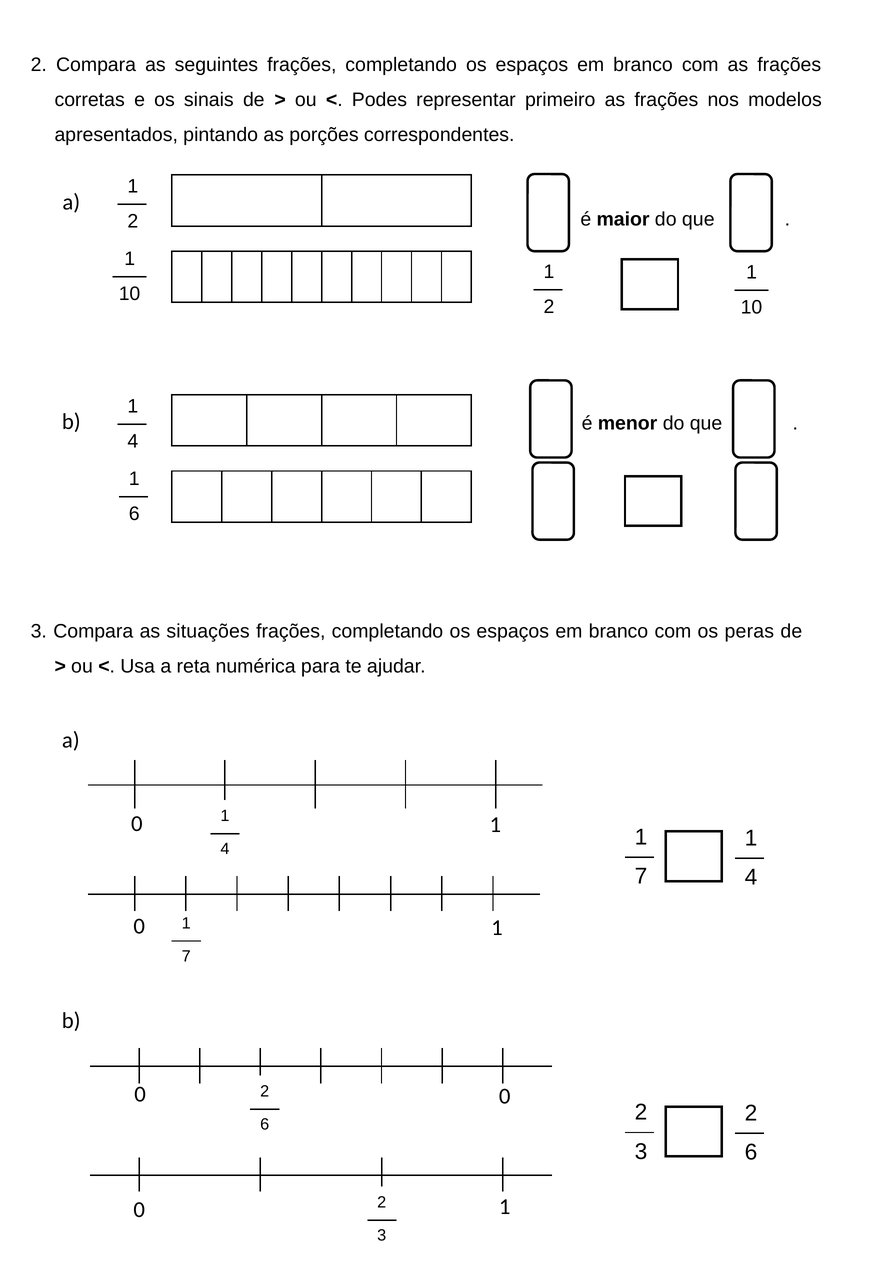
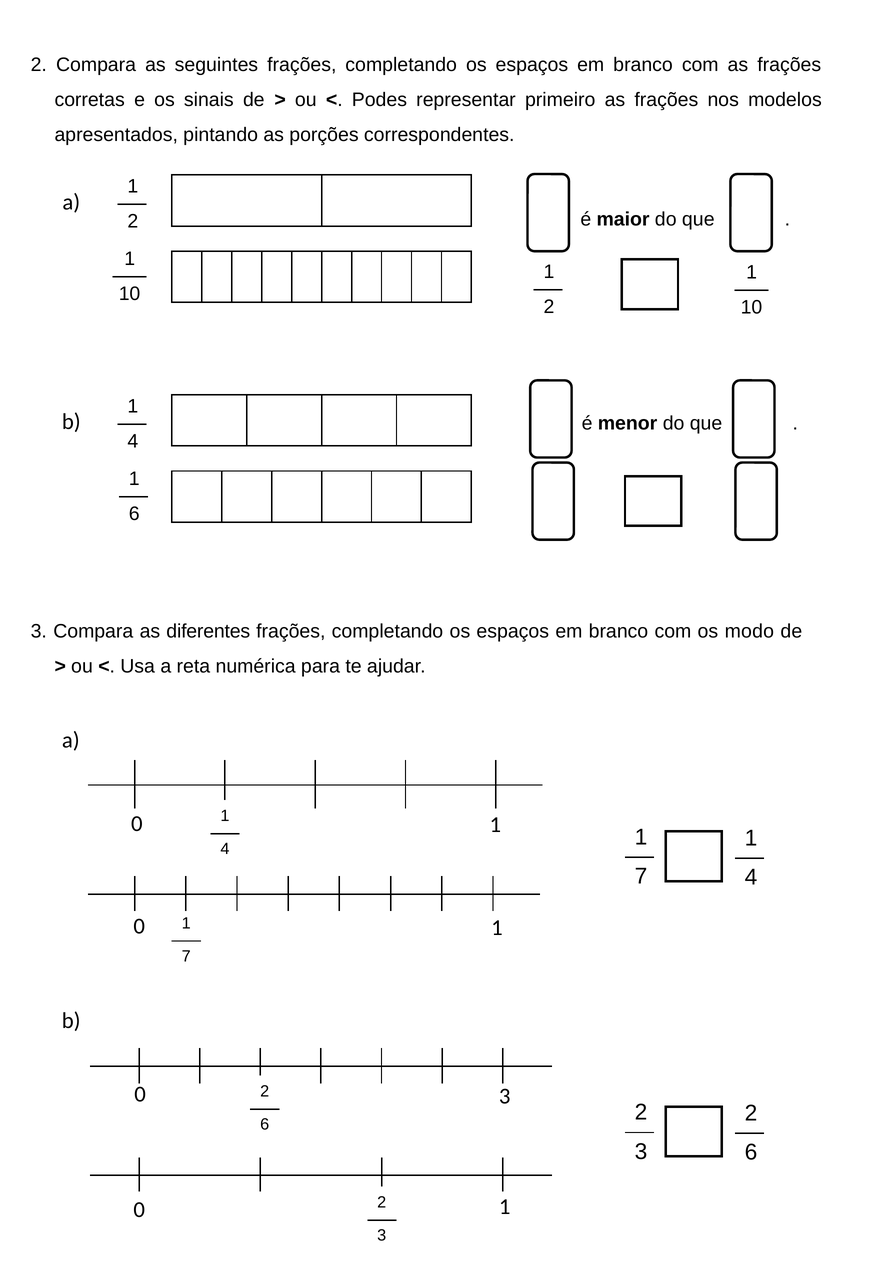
situações: situações -> diferentes
peras: peras -> modo
0 0: 0 -> 3
